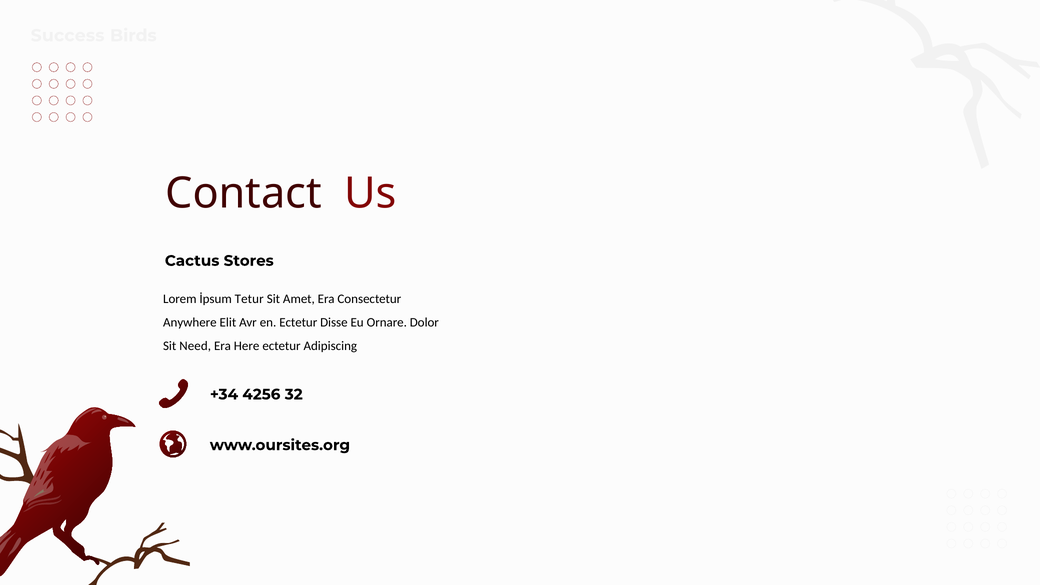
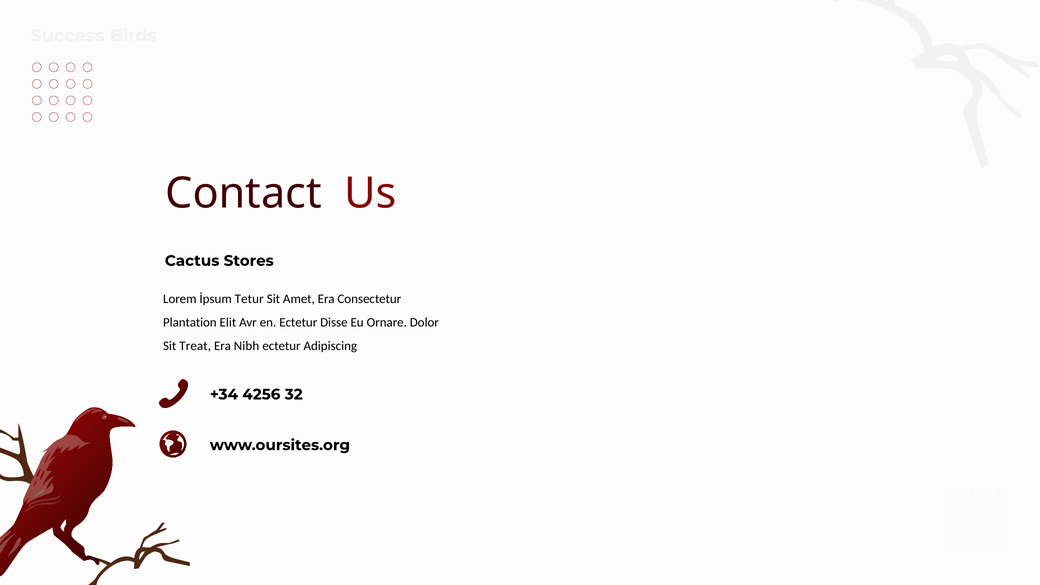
Anywhere: Anywhere -> Plantation
Need: Need -> Treat
Here: Here -> Nibh
